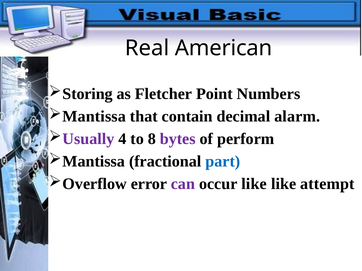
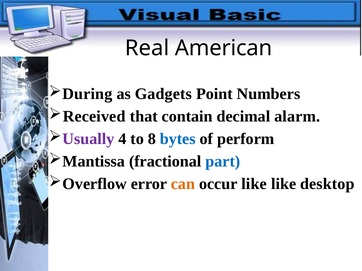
Storing: Storing -> During
Fletcher: Fletcher -> Gadgets
Mantissa at (94, 117): Mantissa -> Received
bytes colour: purple -> blue
can colour: purple -> orange
attempt: attempt -> desktop
